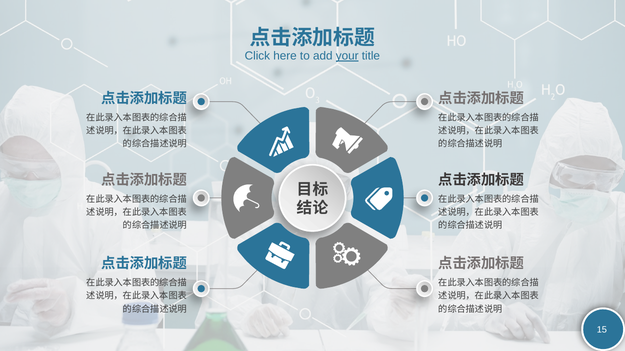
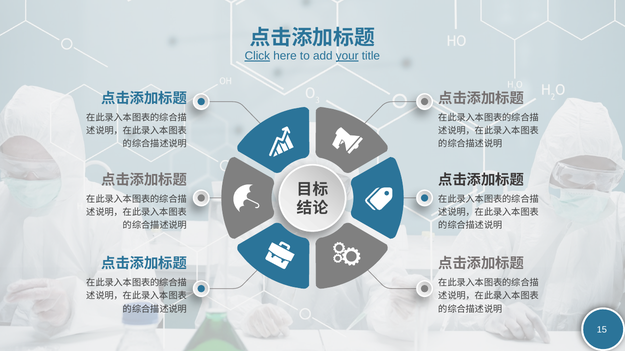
Click underline: none -> present
